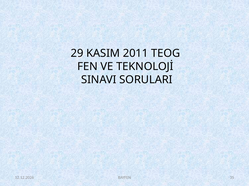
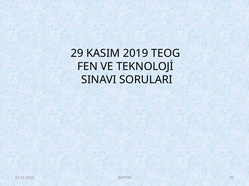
2011: 2011 -> 2019
